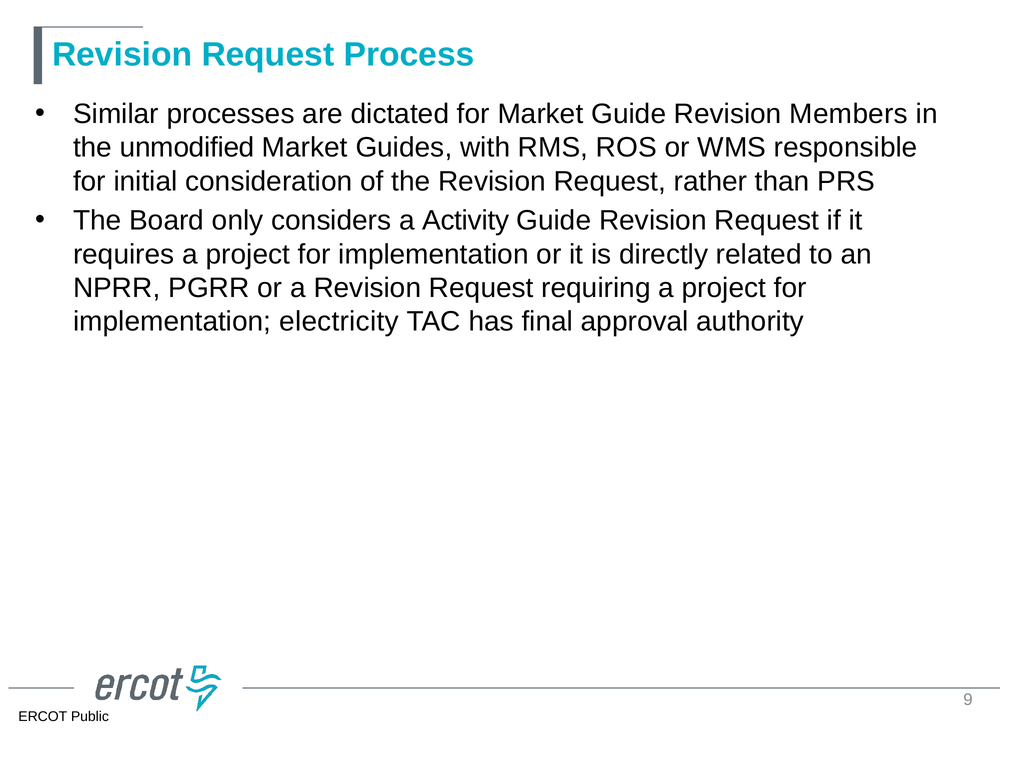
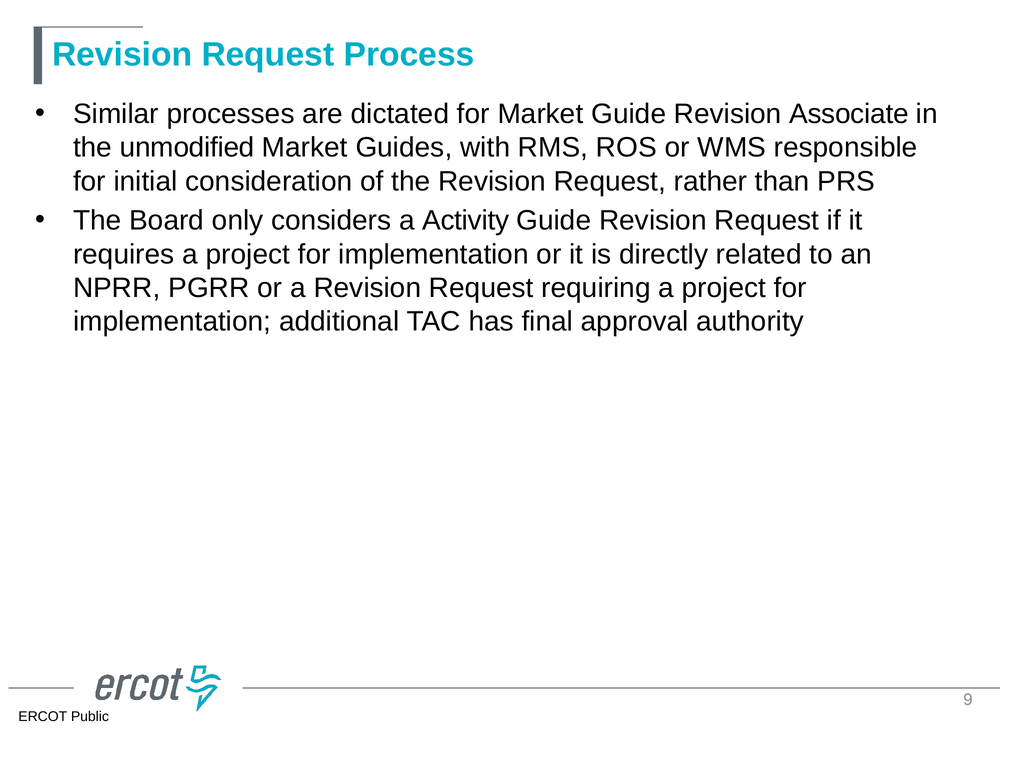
Members: Members -> Associate
electricity: electricity -> additional
